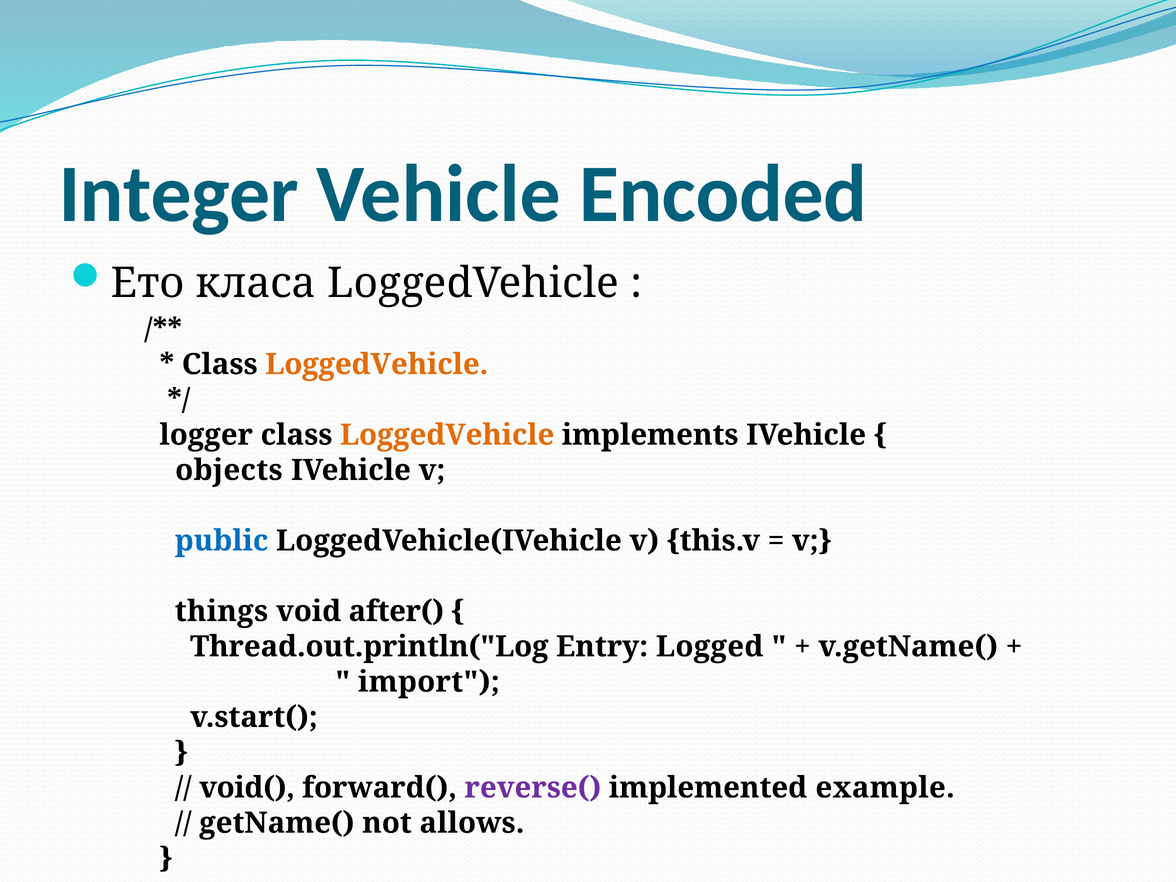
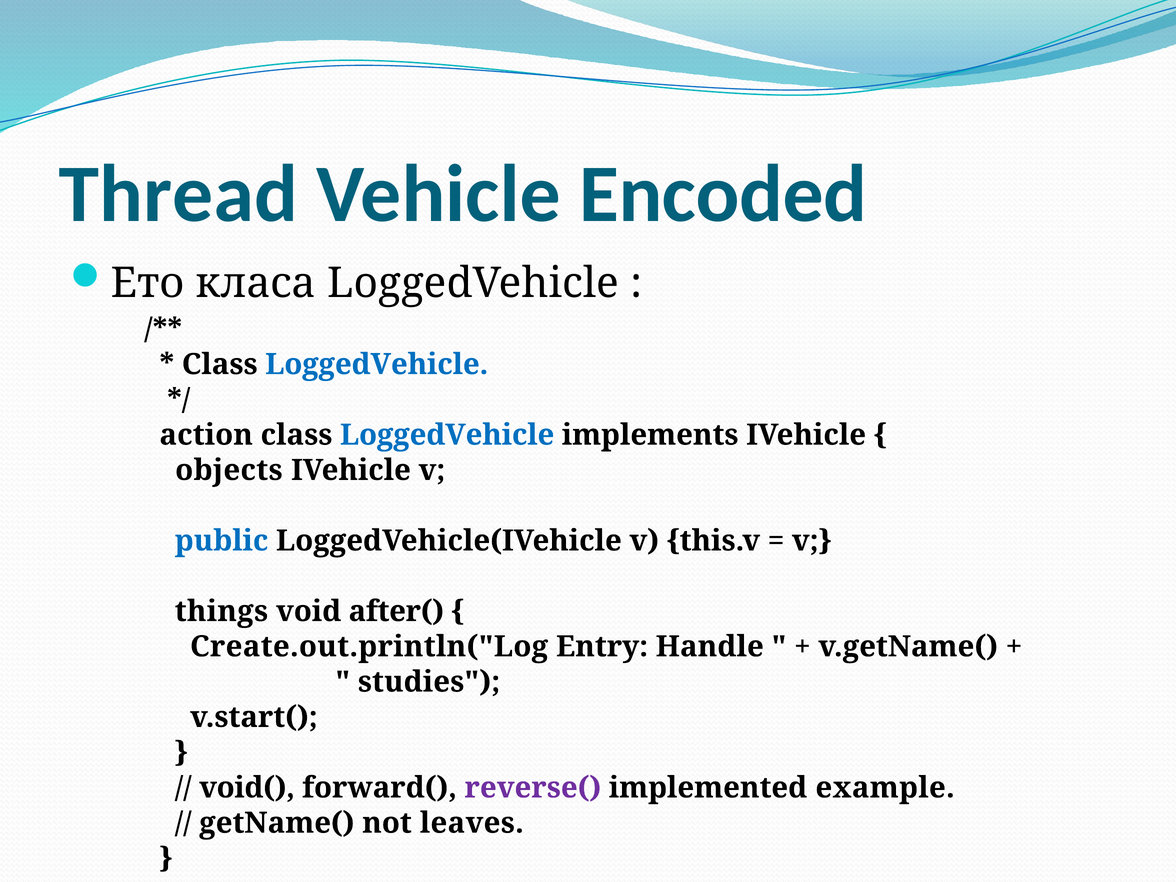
Integer: Integer -> Thread
LoggedVehicle at (377, 364) colour: orange -> blue
logger: logger -> action
LoggedVehicle at (447, 435) colour: orange -> blue
Thread.out.println("Log: Thread.out.println("Log -> Create.out.println("Log
Logged: Logged -> Handle
import: import -> studies
allows: allows -> leaves
